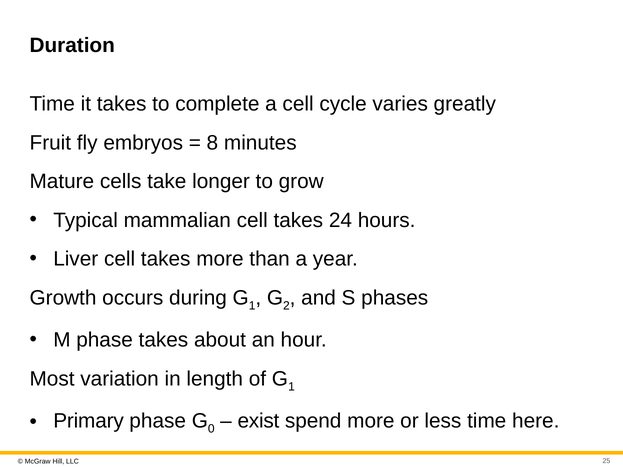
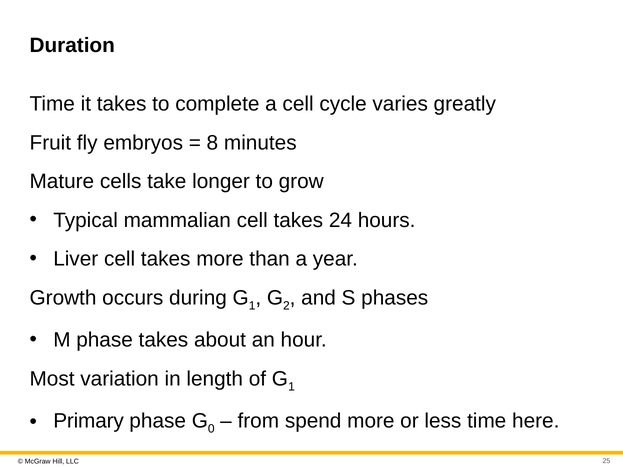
exist: exist -> from
